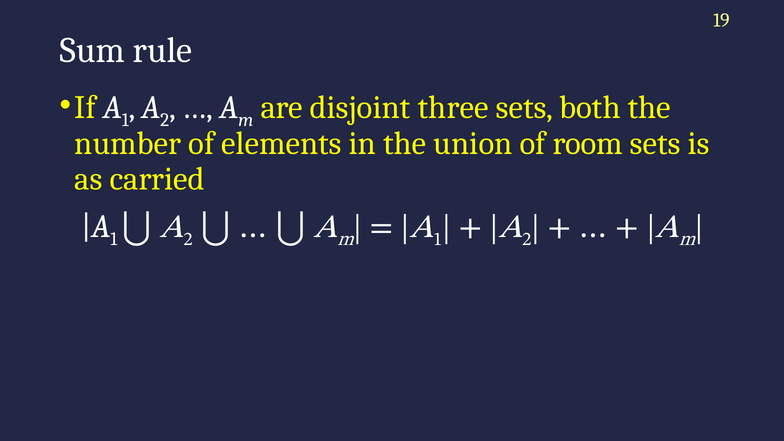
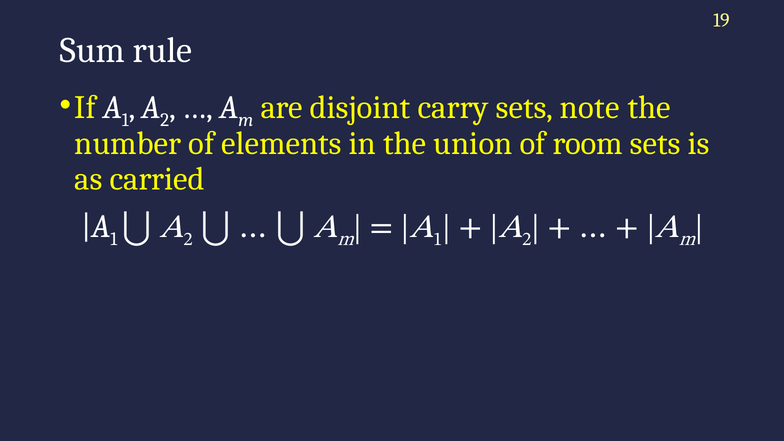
three: three -> carry
both: both -> note
